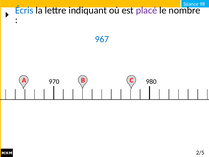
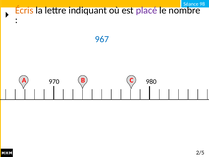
Écris colour: blue -> orange
